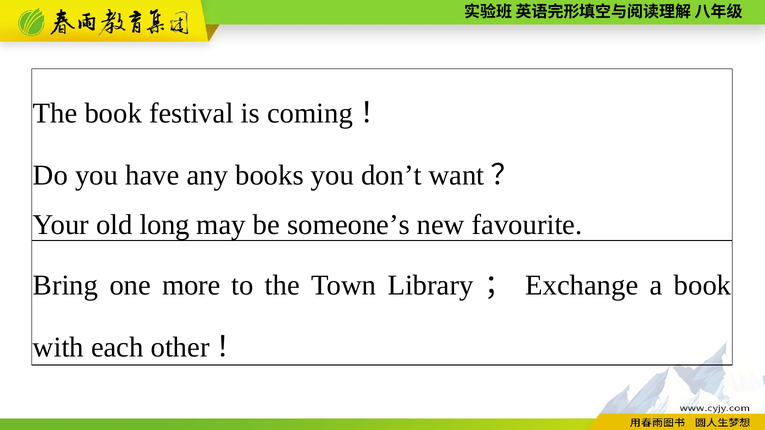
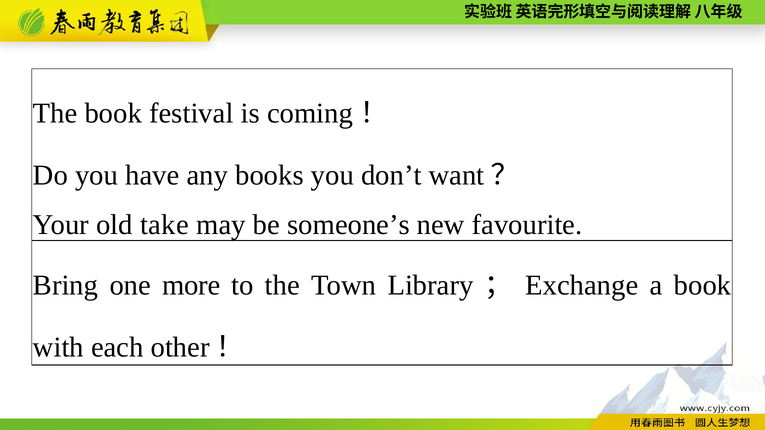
long: long -> take
